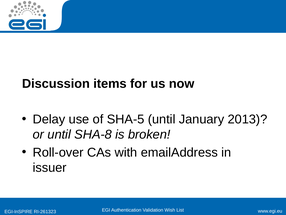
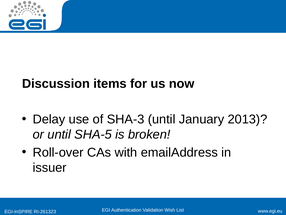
SHA-5: SHA-5 -> SHA-3
SHA-8: SHA-8 -> SHA-5
